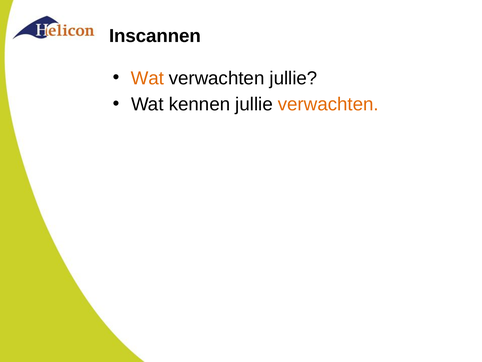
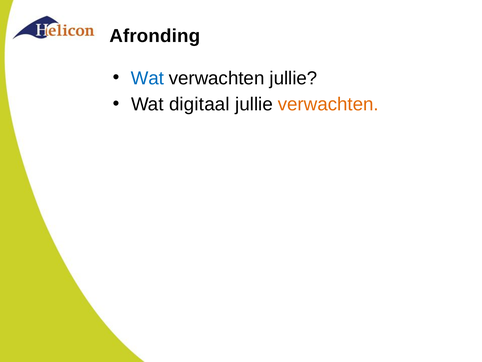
Inscannen: Inscannen -> Afronding
Wat at (147, 78) colour: orange -> blue
kennen: kennen -> digitaal
